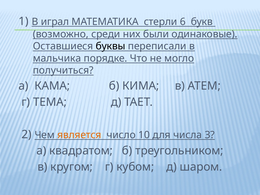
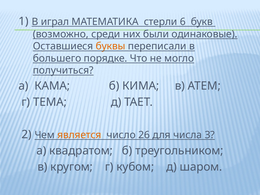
буквы colour: black -> orange
мальчика: мальчика -> большего
10: 10 -> 26
